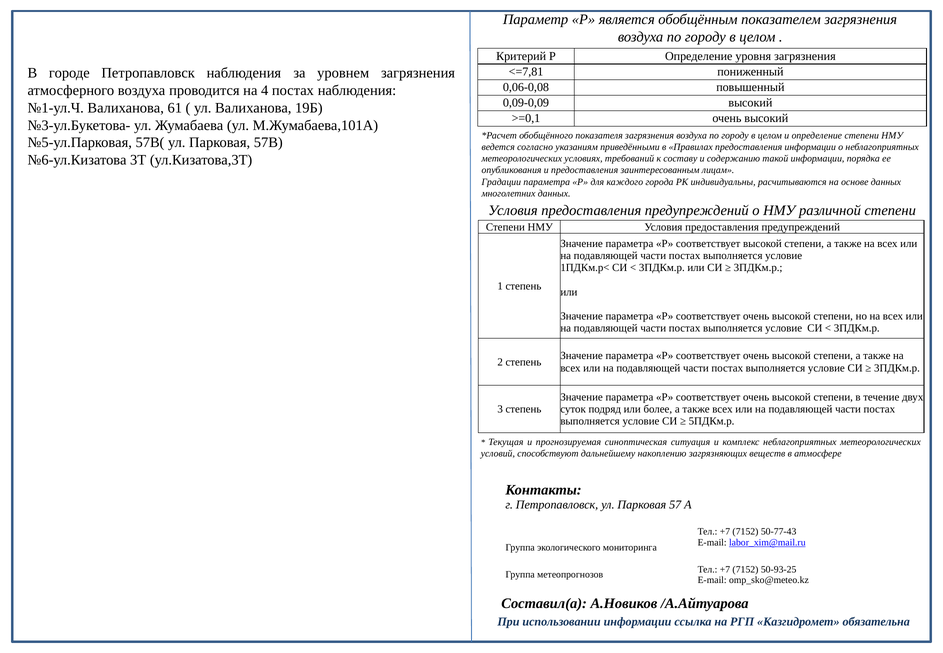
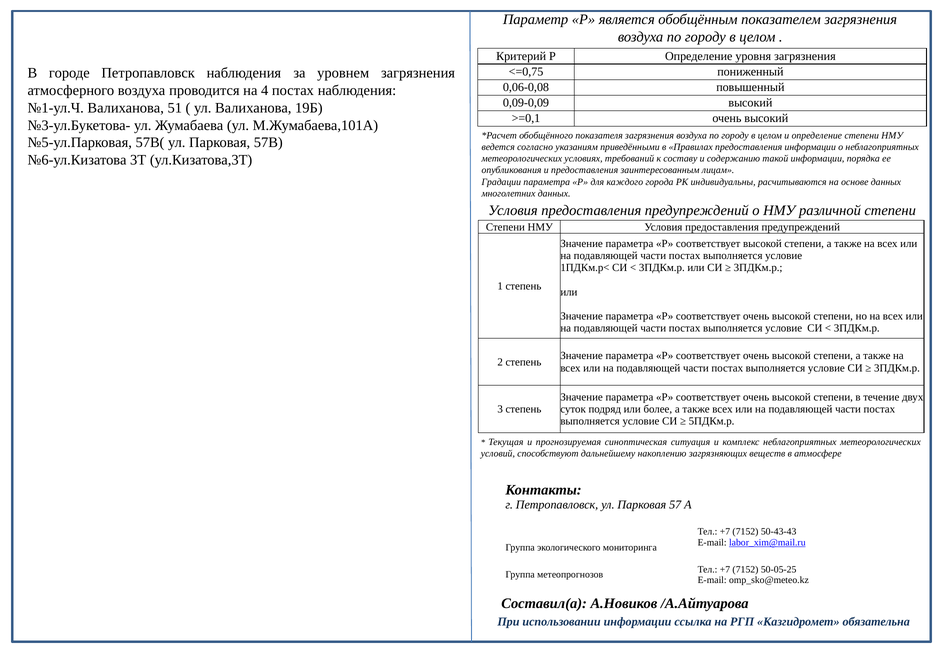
<=7,81: <=7,81 -> <=0,75
61: 61 -> 51
50-77-43: 50-77-43 -> 50-43-43
50-93-25: 50-93-25 -> 50-05-25
